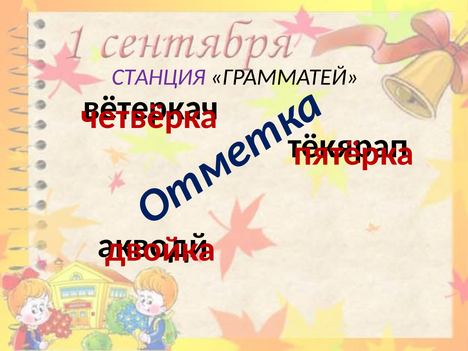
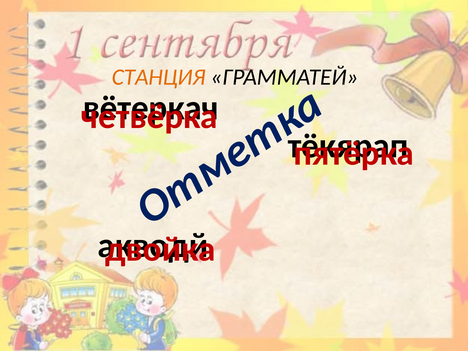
СТАНЦИЯ colour: purple -> orange
